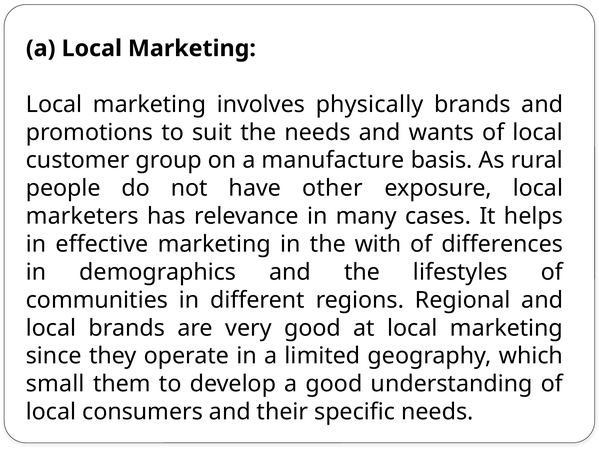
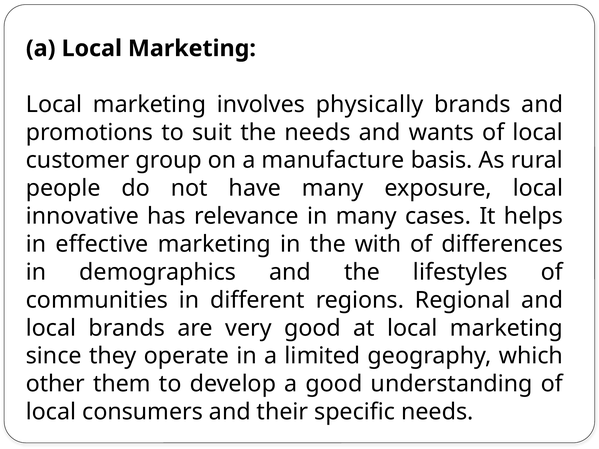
have other: other -> many
marketers: marketers -> innovative
small: small -> other
